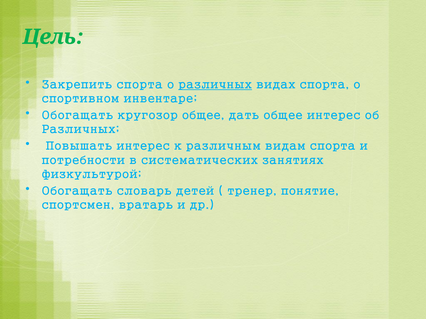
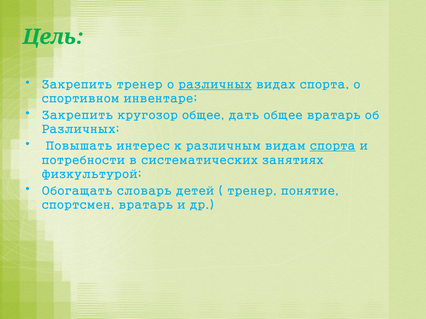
Закрепить спорта: спорта -> тренер
Обогащать at (77, 115): Обогащать -> Закрепить
общее интерес: интерес -> вратарь
спорта at (333, 146) underline: none -> present
